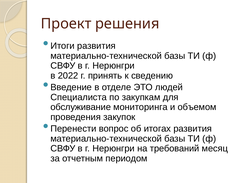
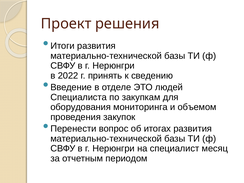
обслуживание: обслуживание -> оборудования
требований: требований -> специалист
